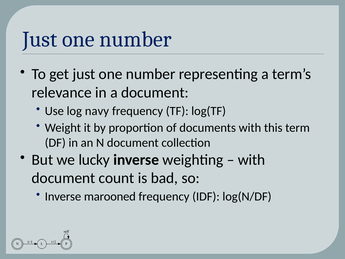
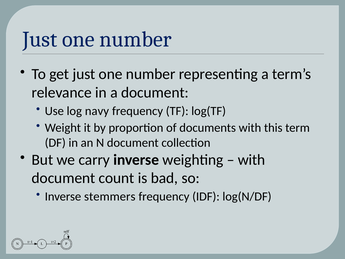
lucky: lucky -> carry
marooned: marooned -> stemmers
